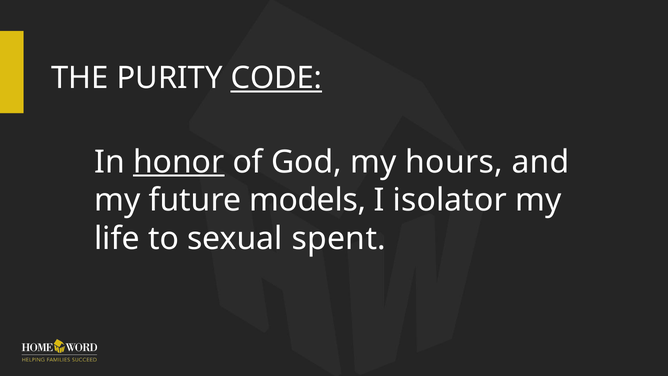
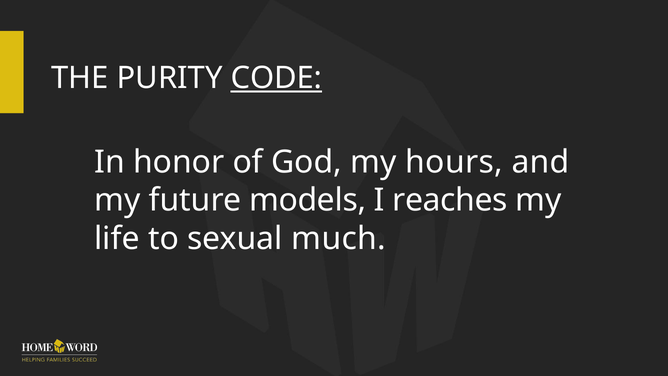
honor underline: present -> none
isolator: isolator -> reaches
spent: spent -> much
